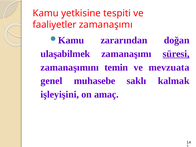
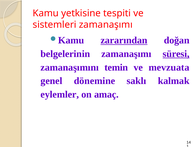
faaliyetler: faaliyetler -> sistemleri
zararından underline: none -> present
ulaşabilmek: ulaşabilmek -> belgelerinin
muhasebe: muhasebe -> dönemine
işleyişini: işleyişini -> eylemler
